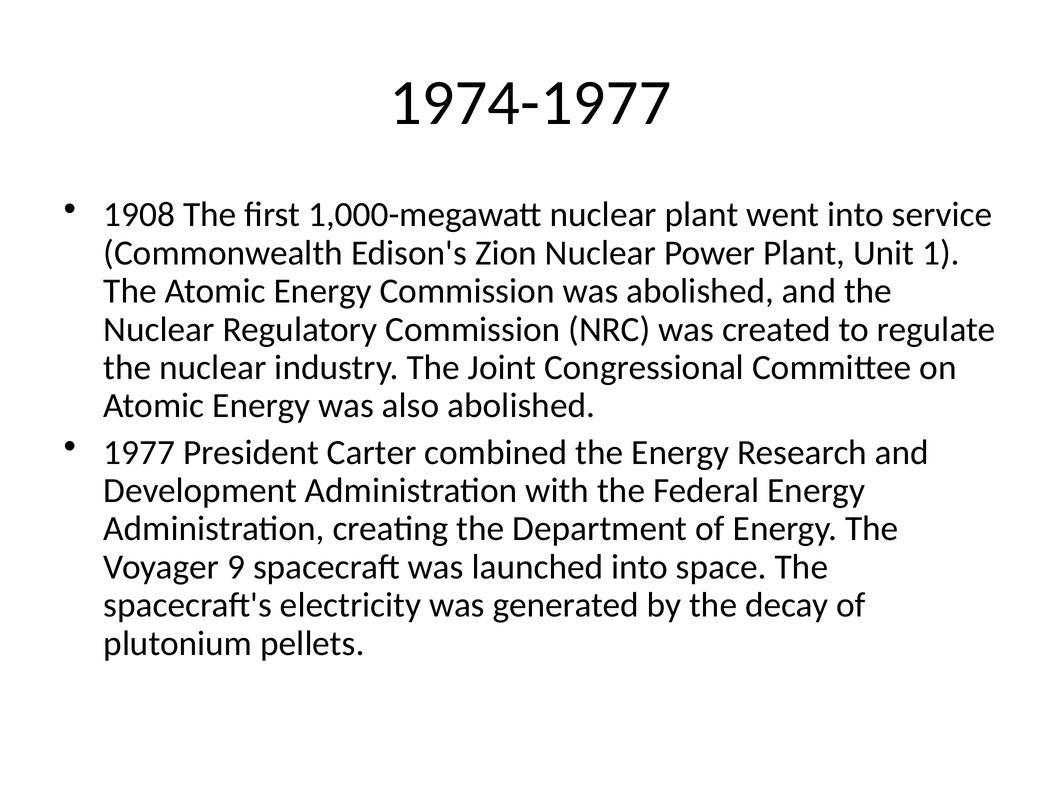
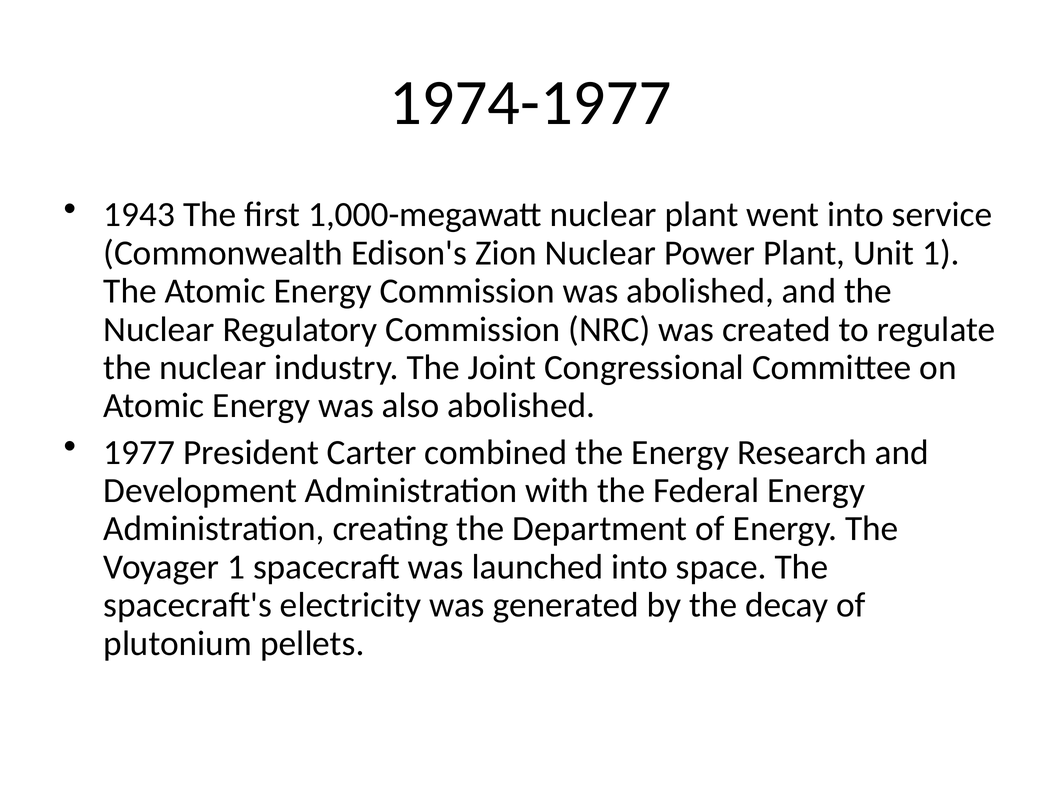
1908: 1908 -> 1943
Voyager 9: 9 -> 1
